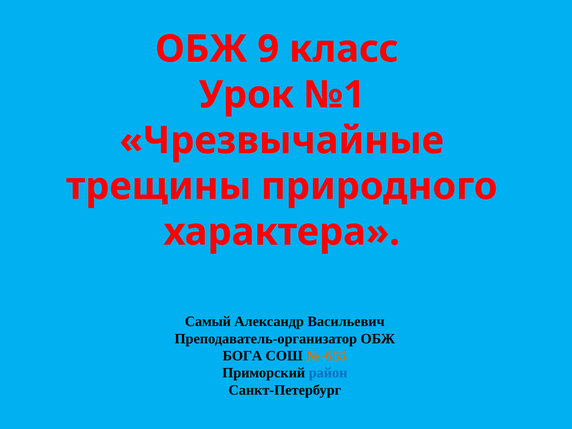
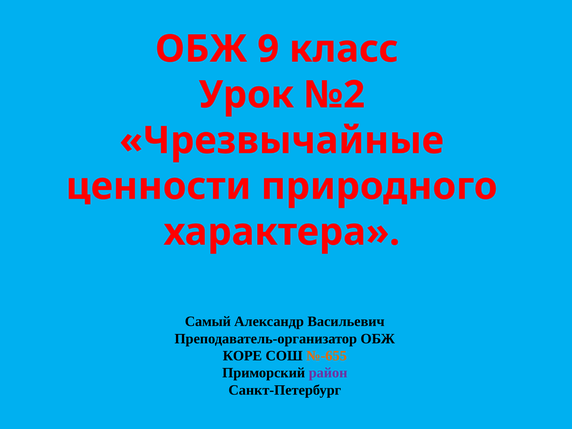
№1: №1 -> №2
трещины: трещины -> ценности
БОГА: БОГА -> КОРЕ
район colour: blue -> purple
